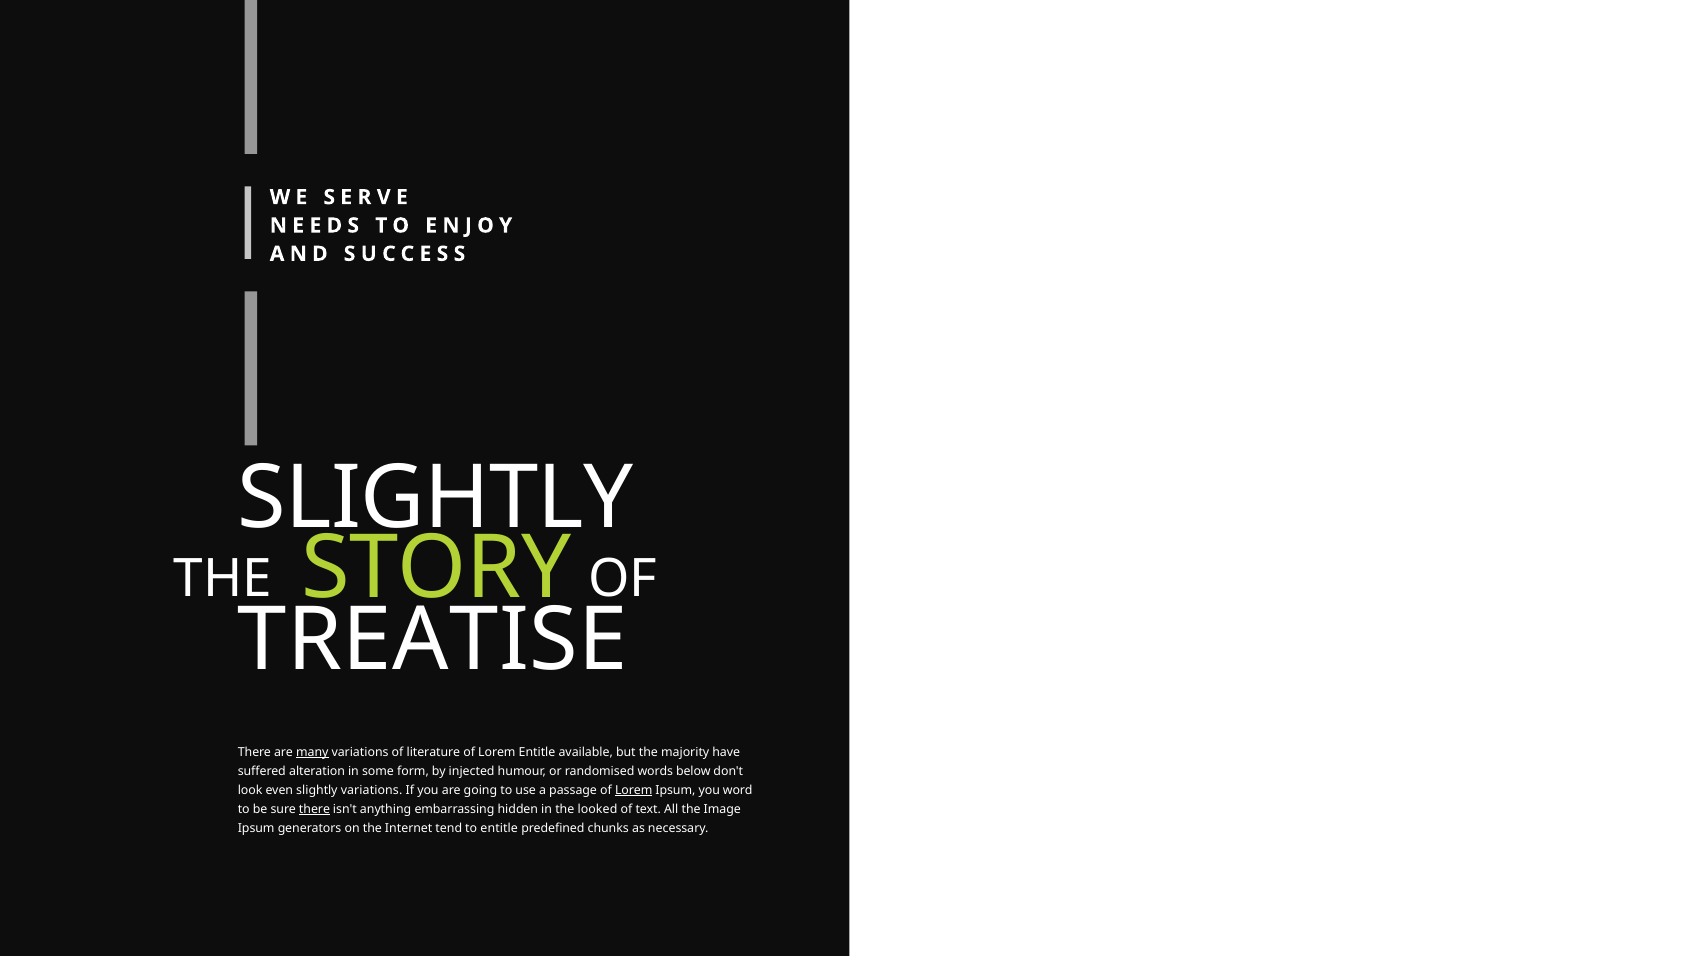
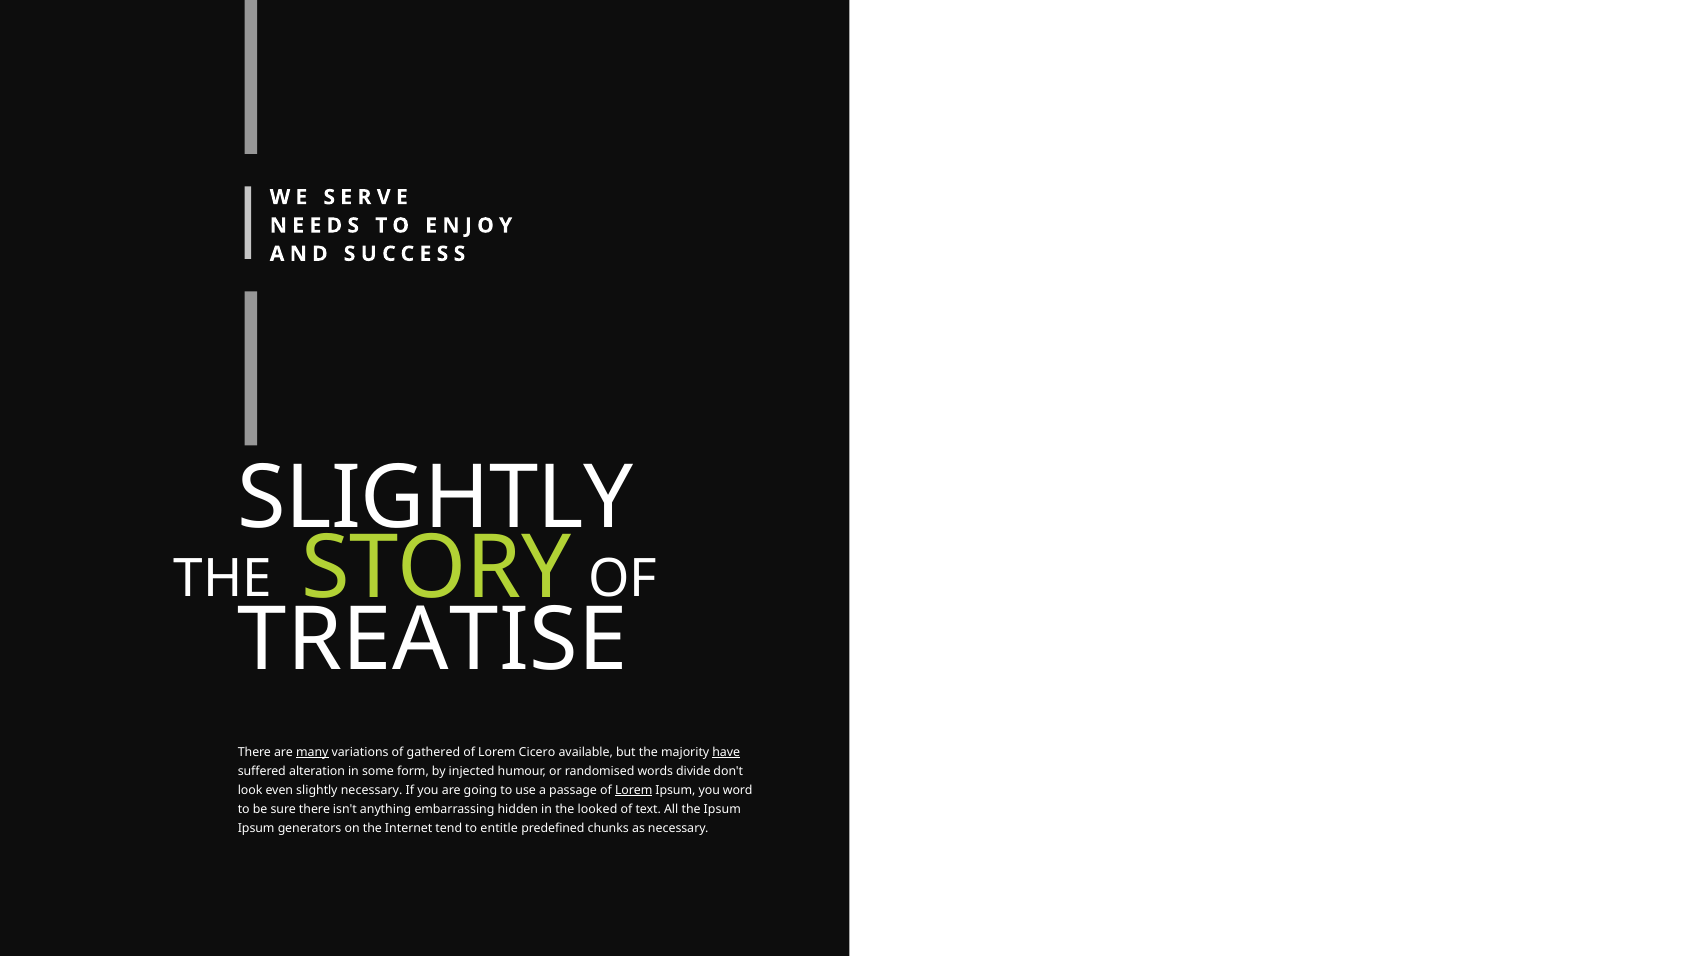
literature: literature -> gathered
Lorem Entitle: Entitle -> Cicero
have underline: none -> present
below: below -> divide
slightly variations: variations -> necessary
there at (315, 809) underline: present -> none
the Image: Image -> Ipsum
